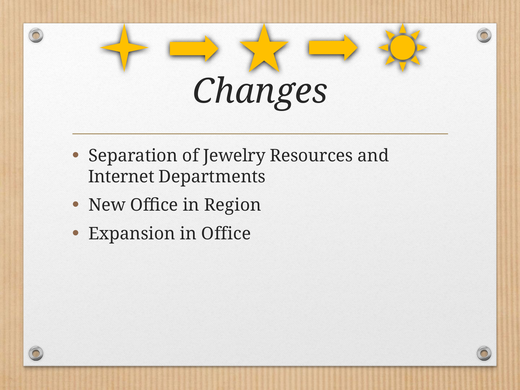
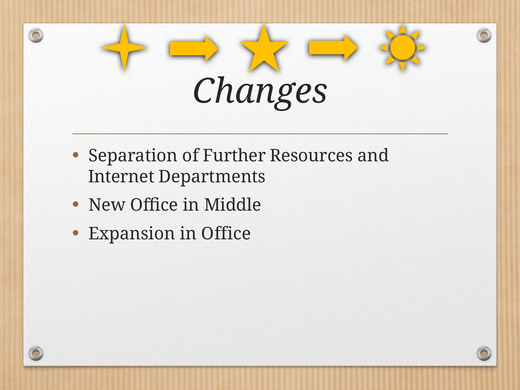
Jewelry: Jewelry -> Further
Region: Region -> Middle
